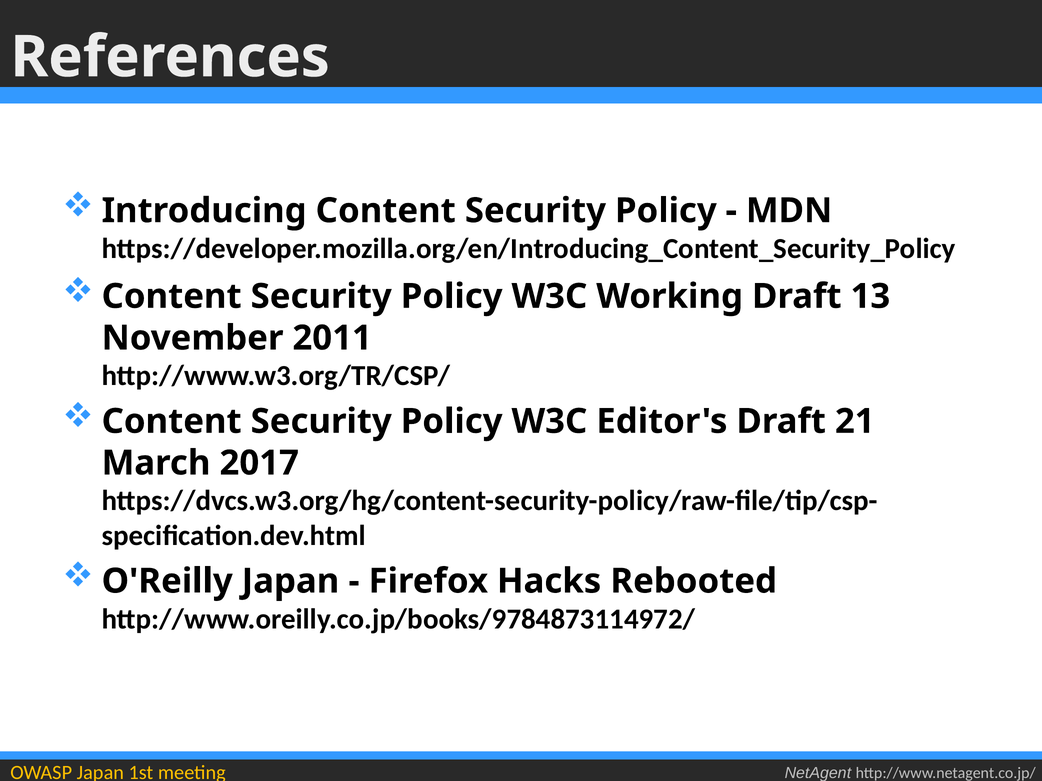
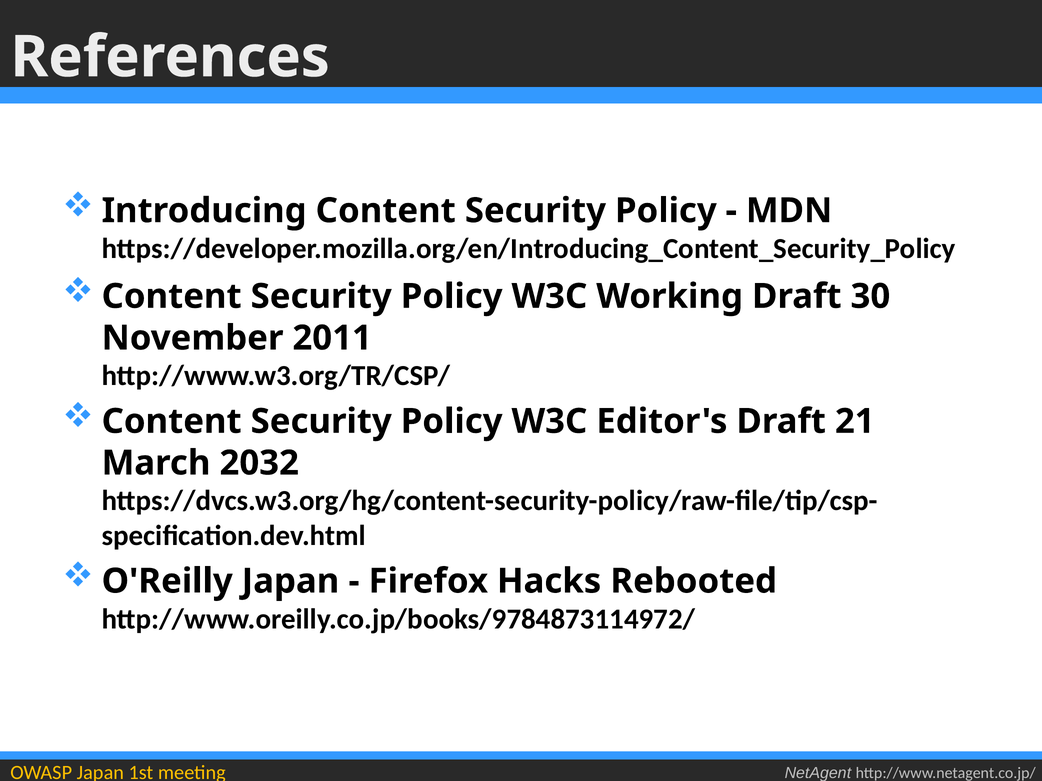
13: 13 -> 30
2017: 2017 -> 2032
